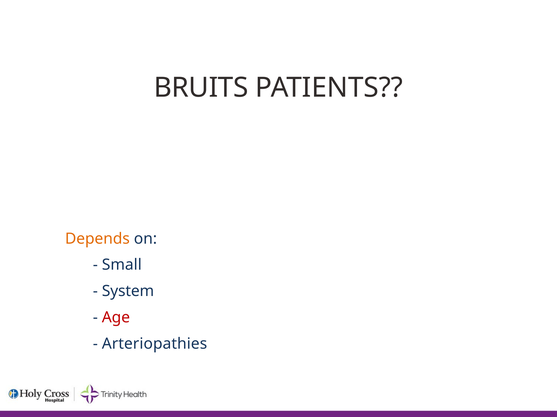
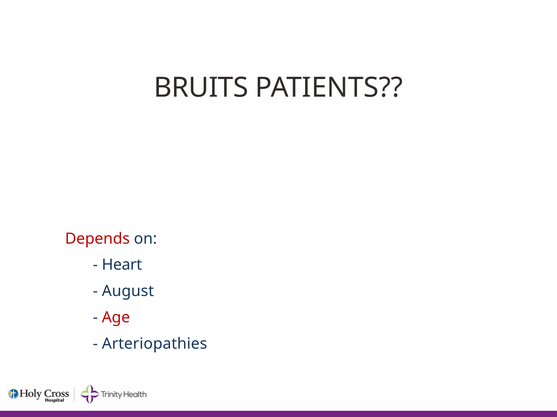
Depends colour: orange -> red
Small: Small -> Heart
System: System -> August
